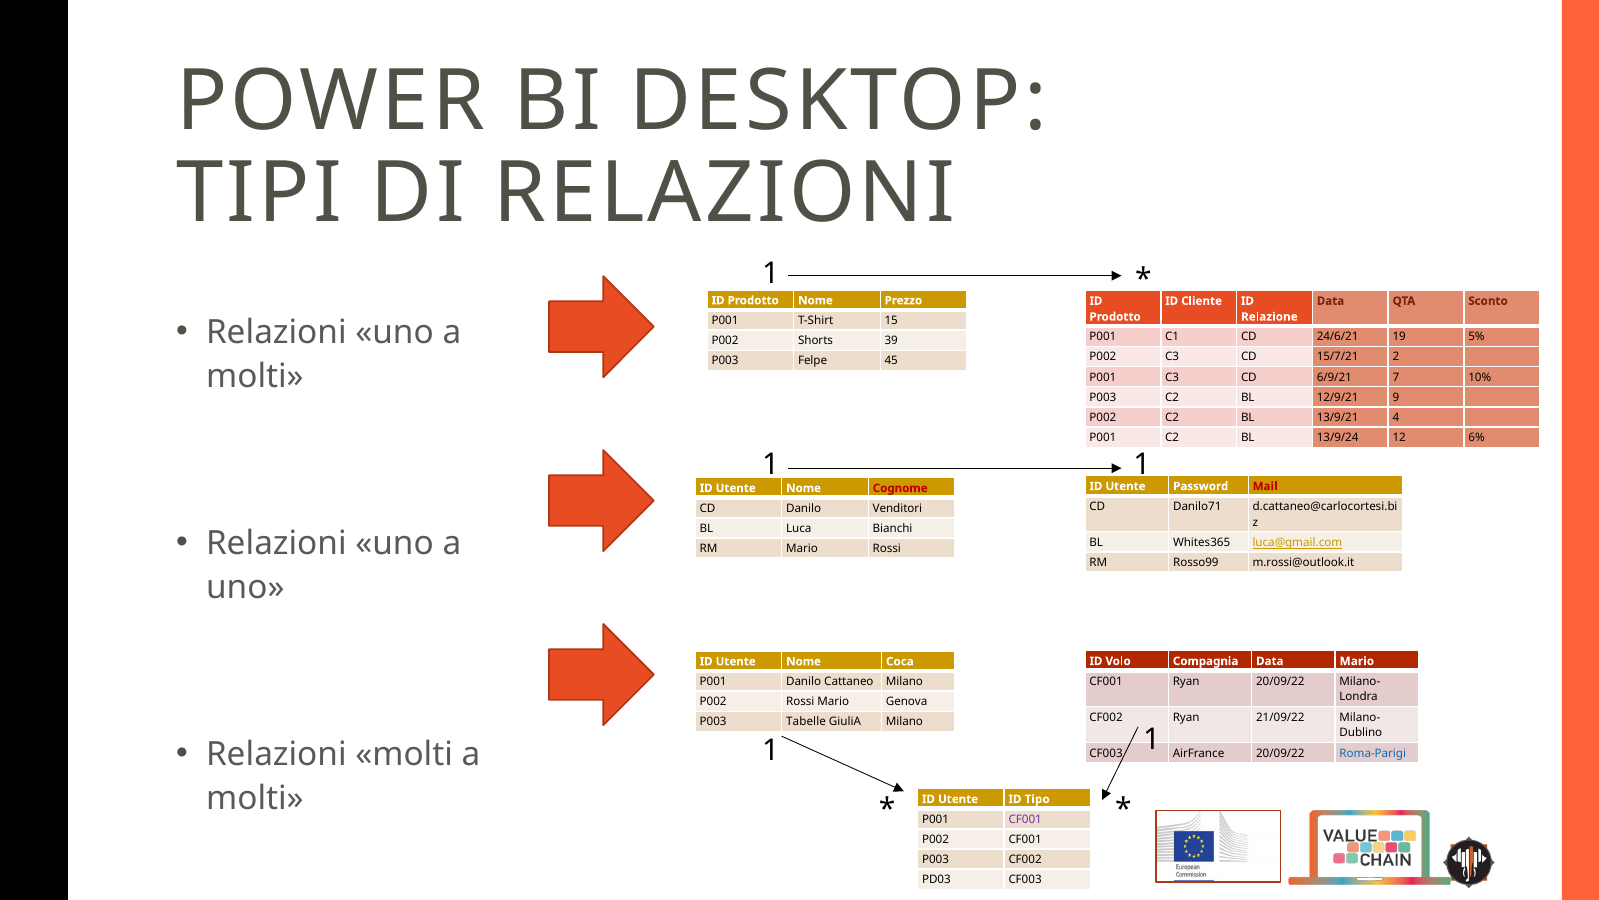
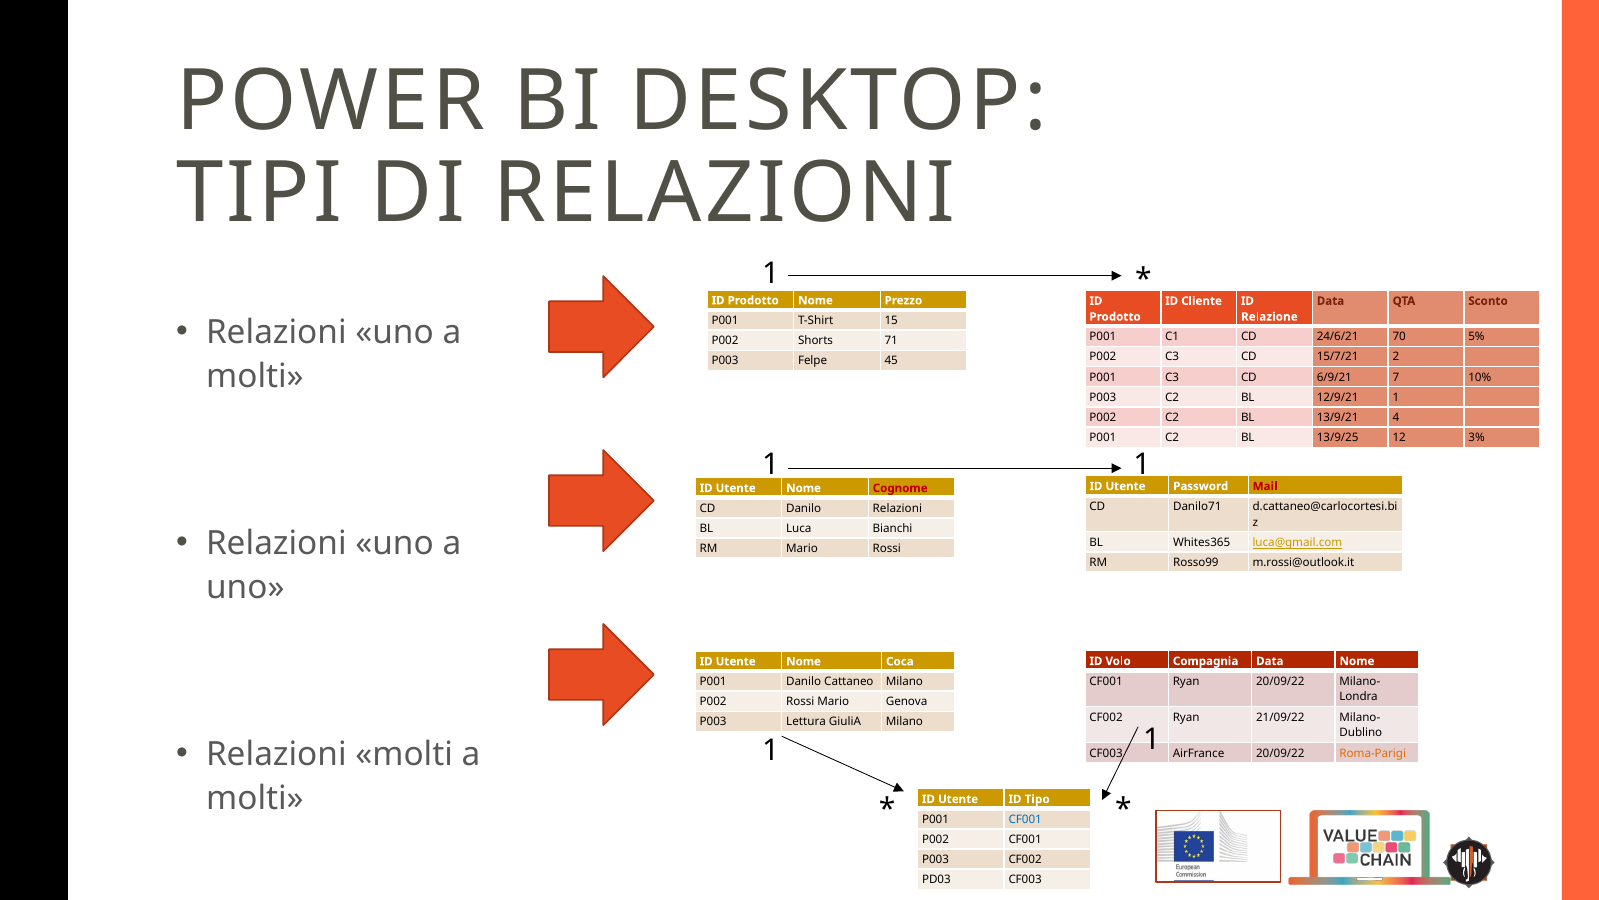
19: 19 -> 70
39: 39 -> 71
12/9/21 9: 9 -> 1
13/9/24: 13/9/24 -> 13/9/25
6%: 6% -> 3%
Danilo Venditori: Venditori -> Relazioni
Data Mario: Mario -> Nome
Tabelle: Tabelle -> Lettura
Roma-Parigi colour: blue -> orange
CF001 at (1025, 819) colour: purple -> blue
